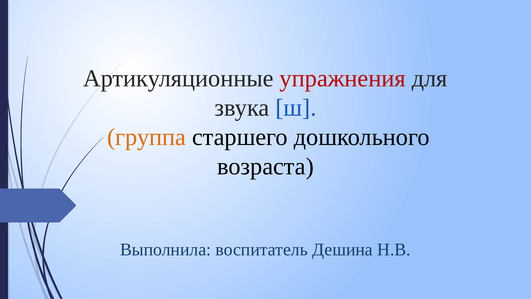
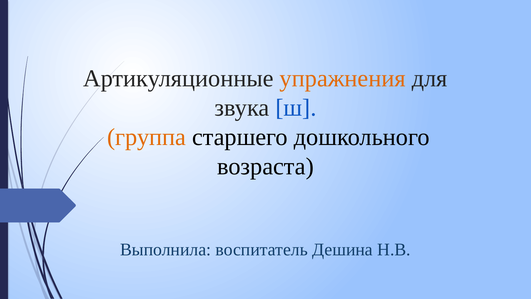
упражнения colour: red -> orange
